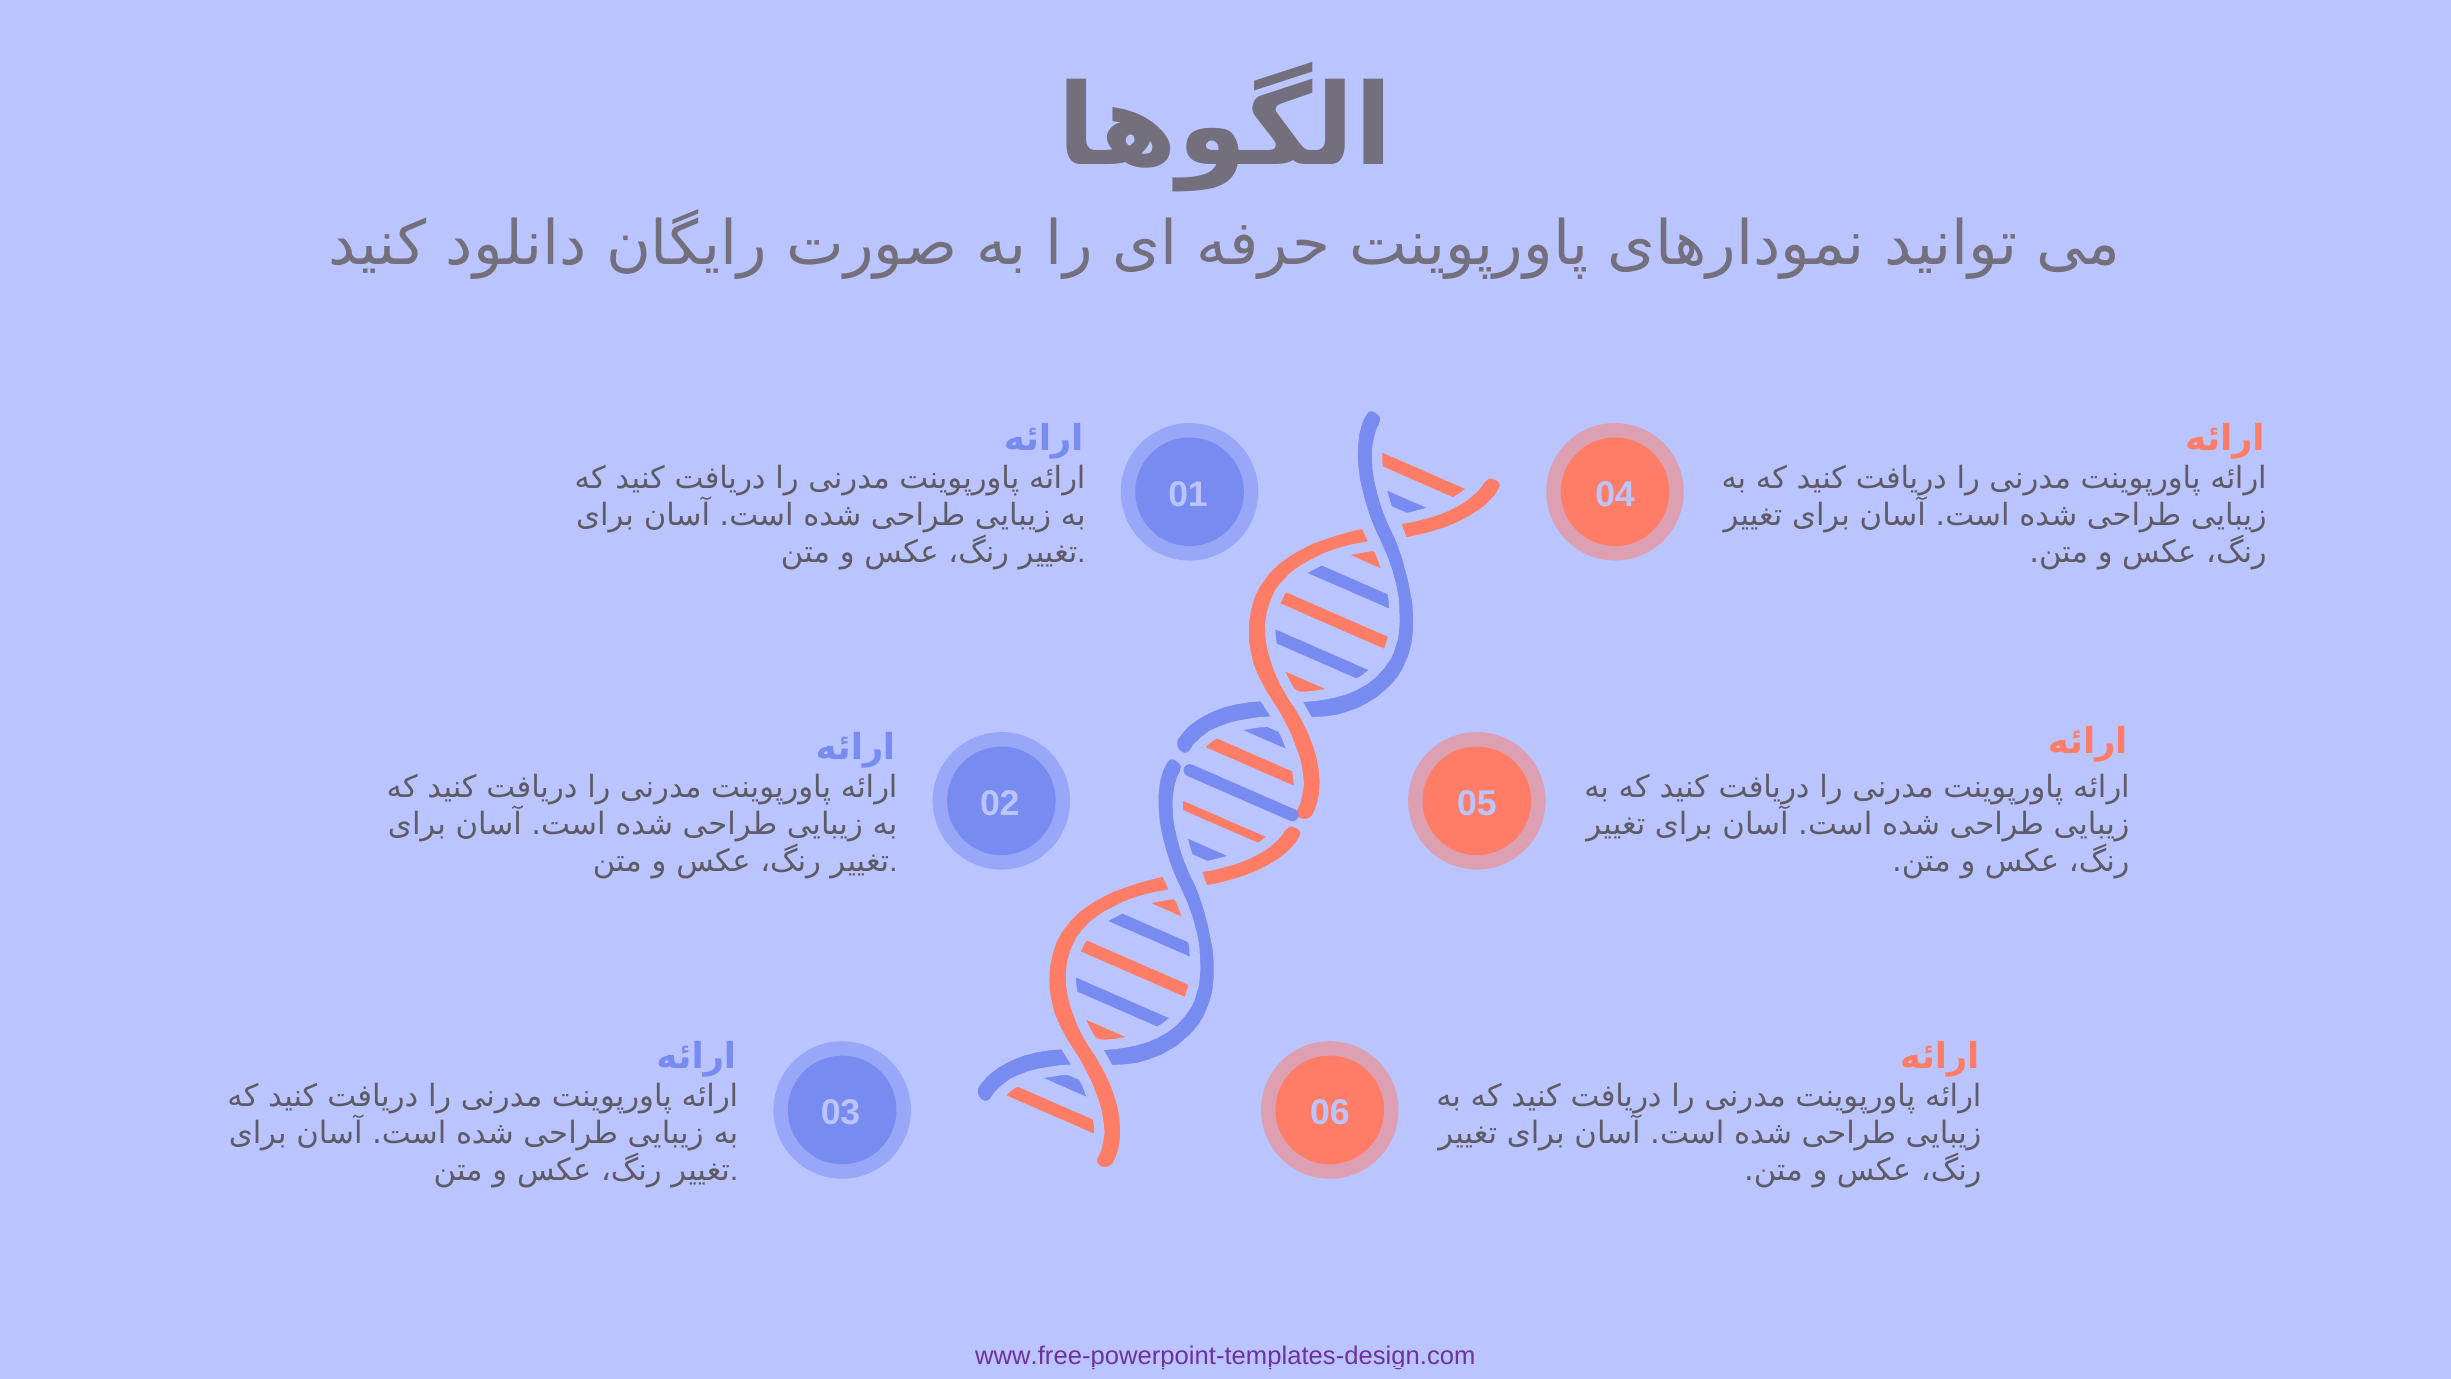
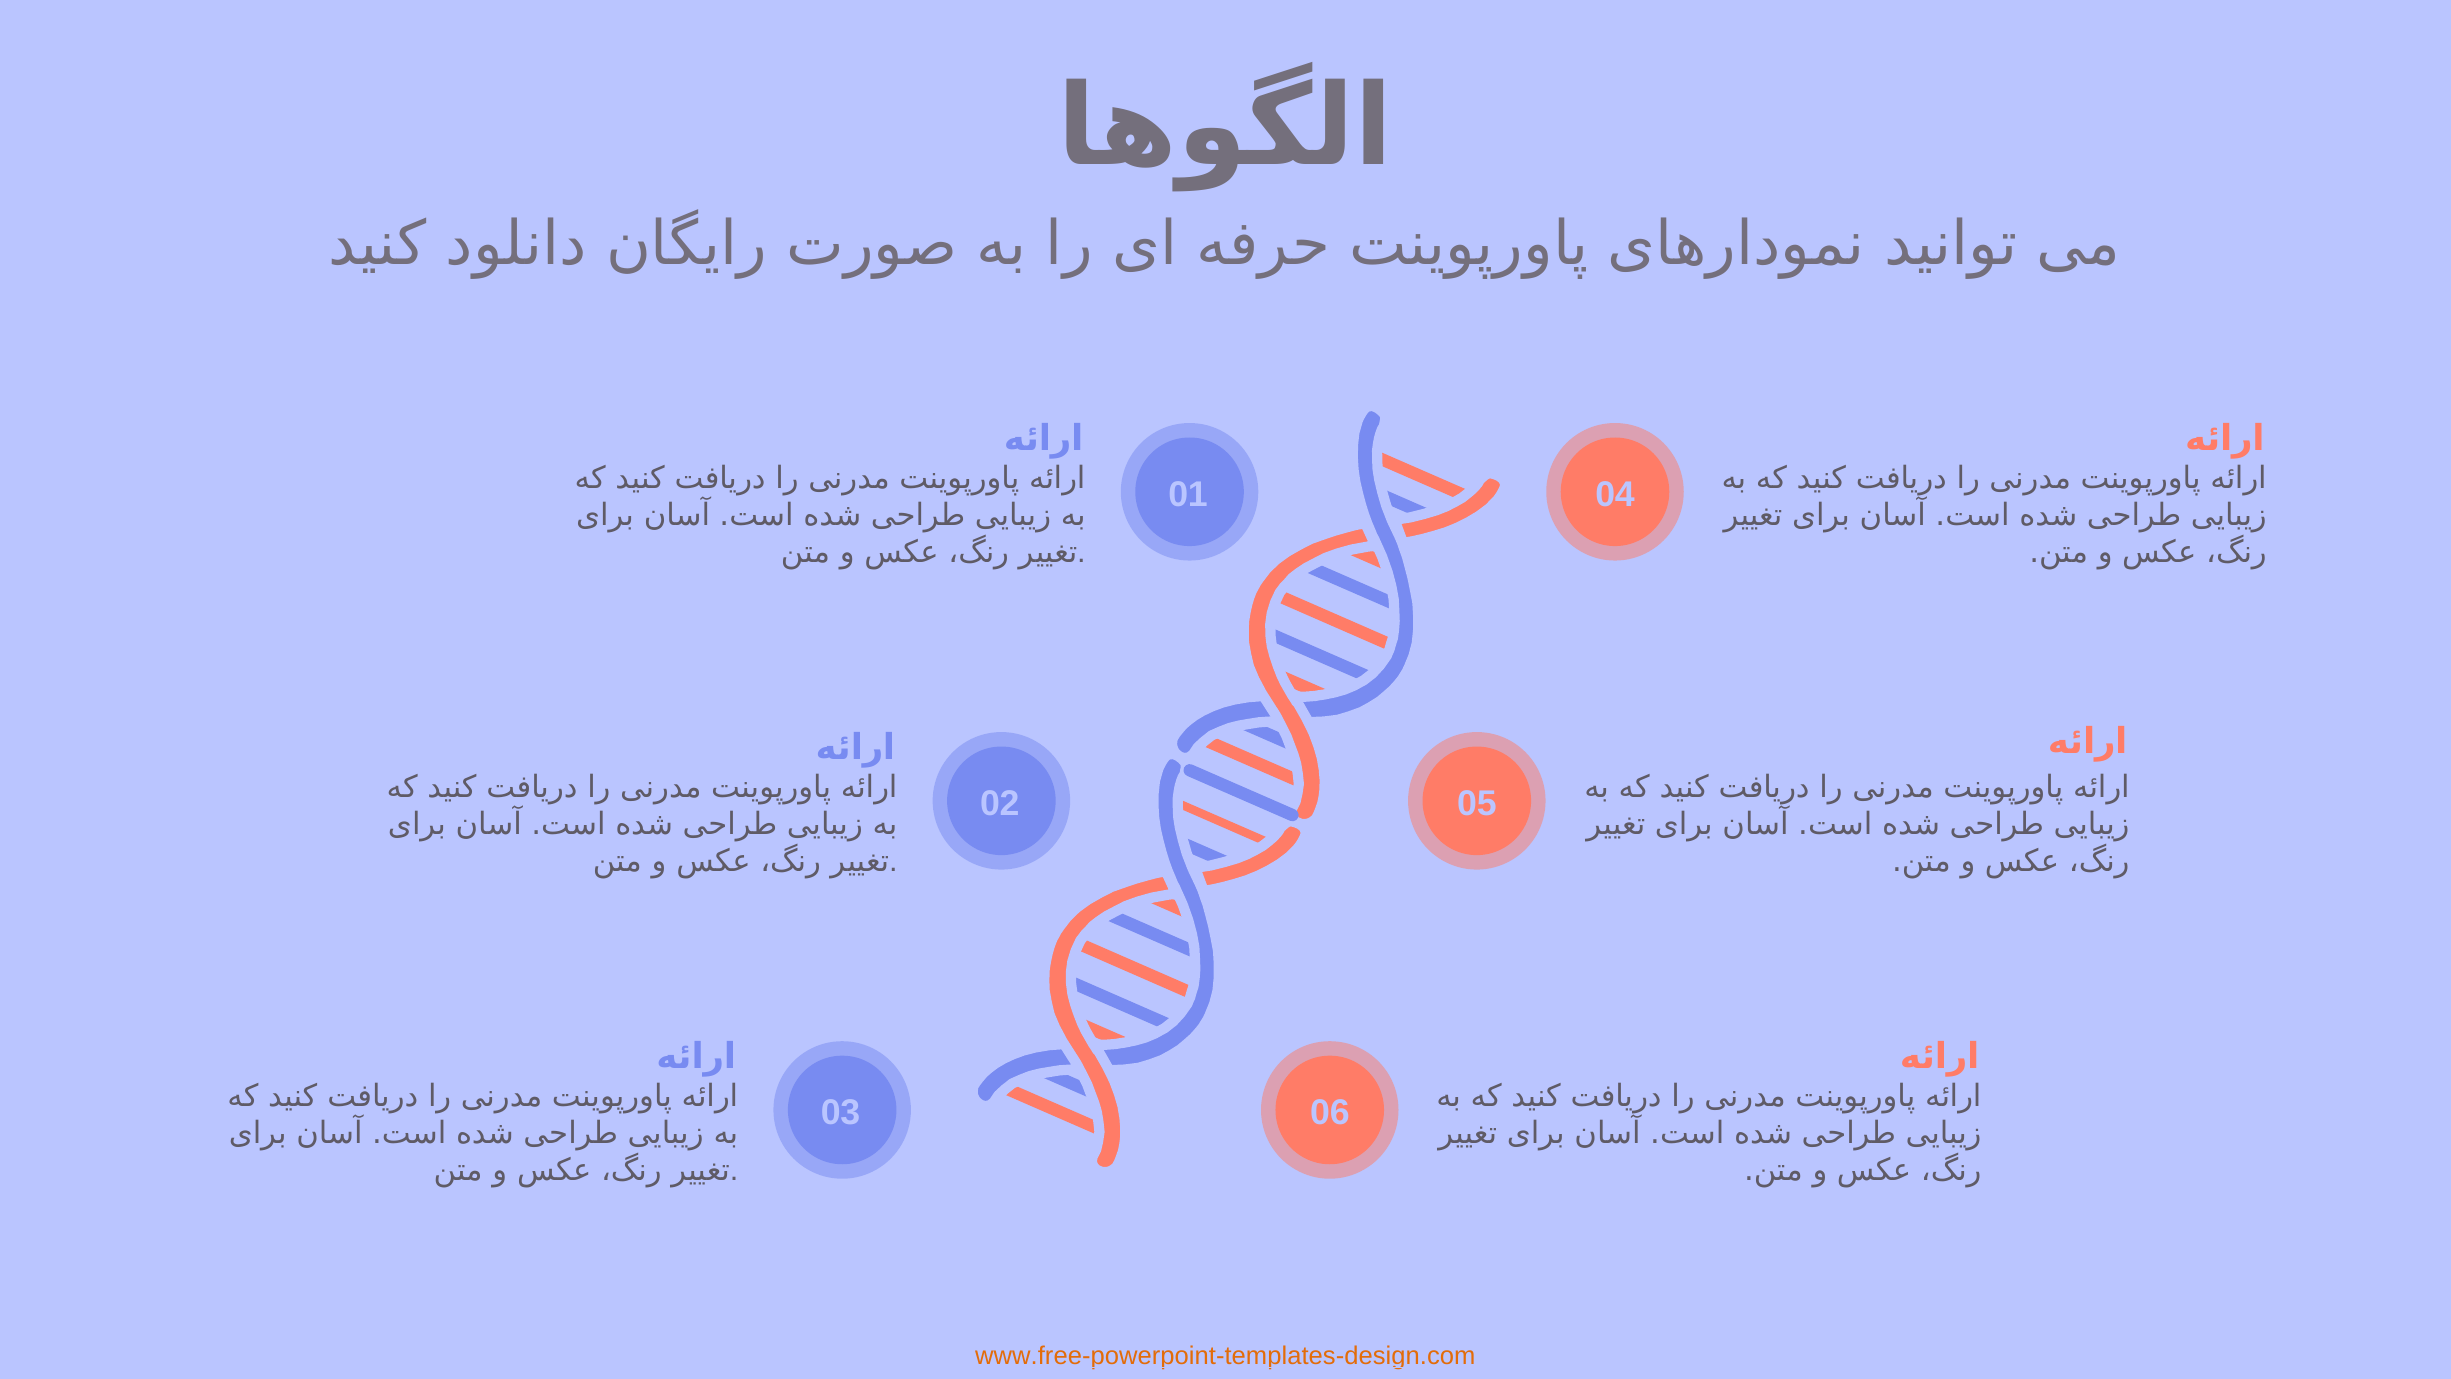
www.free-powerpoint-templates-design.com colour: purple -> orange
